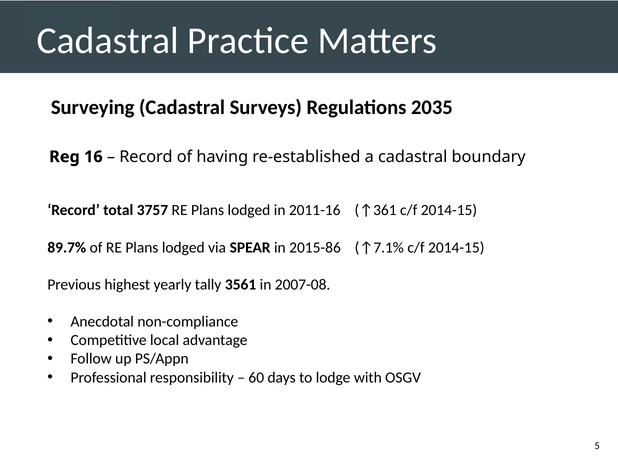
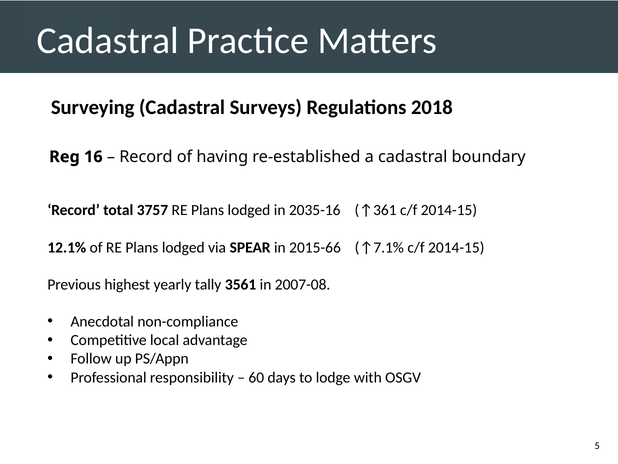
2035: 2035 -> 2018
2011-16: 2011-16 -> 2035-16
89.7%: 89.7% -> 12.1%
2015-86: 2015-86 -> 2015-66
